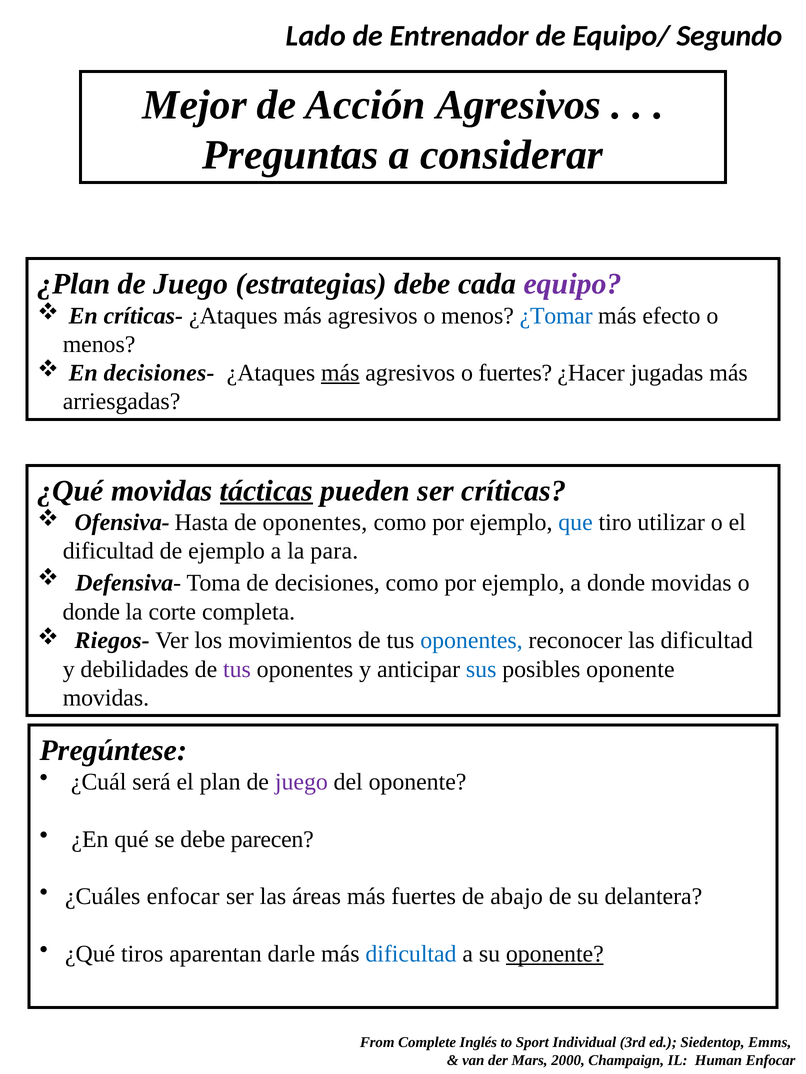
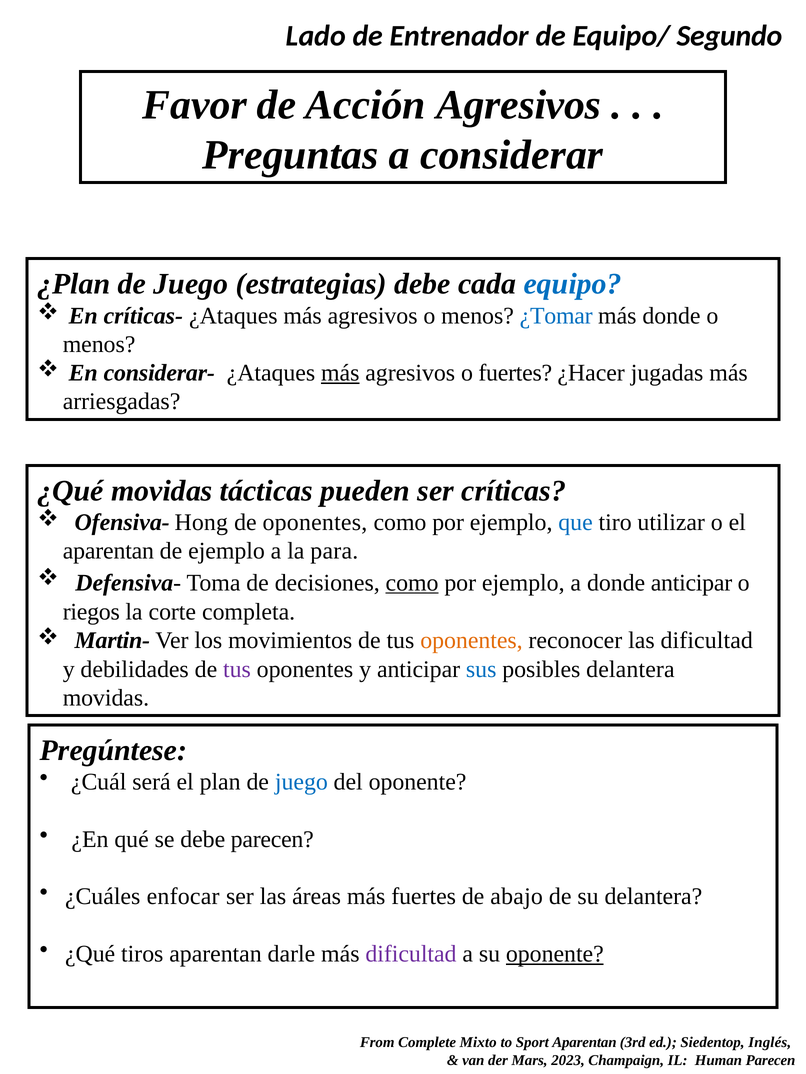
Mejor: Mejor -> Favor
equipo colour: purple -> blue
más efecto: efecto -> donde
decisiones-: decisiones- -> considerar-
tácticas underline: present -> none
Hasta: Hasta -> Hong
dificultad at (108, 551): dificultad -> aparentan
como at (412, 583) underline: none -> present
donde movidas: movidas -> anticipar
donde at (91, 612): donde -> riegos
Riegos-: Riegos- -> Martin-
oponentes at (471, 641) colour: blue -> orange
posibles oponente: oponente -> delantera
juego at (301, 783) colour: purple -> blue
dificultad at (411, 954) colour: blue -> purple
Inglés: Inglés -> Mixto
Sport Individual: Individual -> Aparentan
Emms: Emms -> Inglés
2000: 2000 -> 2023
Human Enfocar: Enfocar -> Parecen
